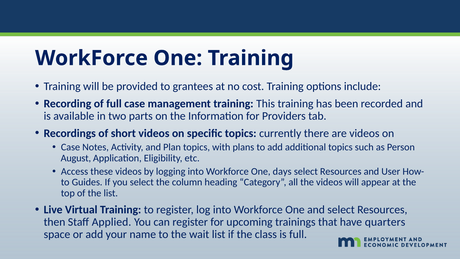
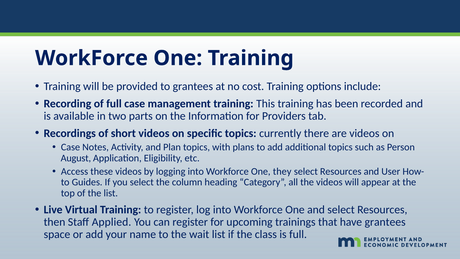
days: days -> they
have quarters: quarters -> grantees
